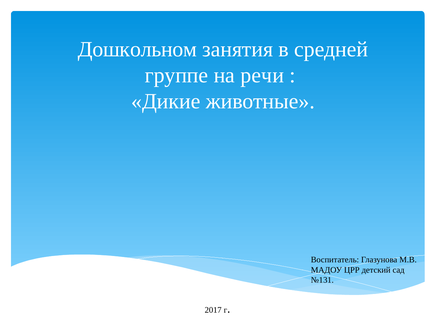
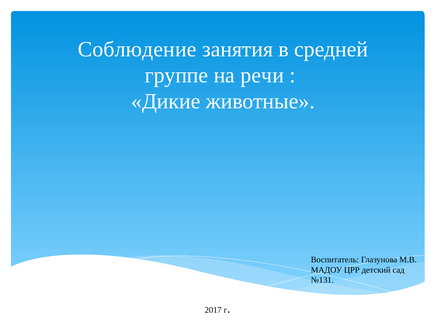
Дошкольном: Дошкольном -> Соблюдение
